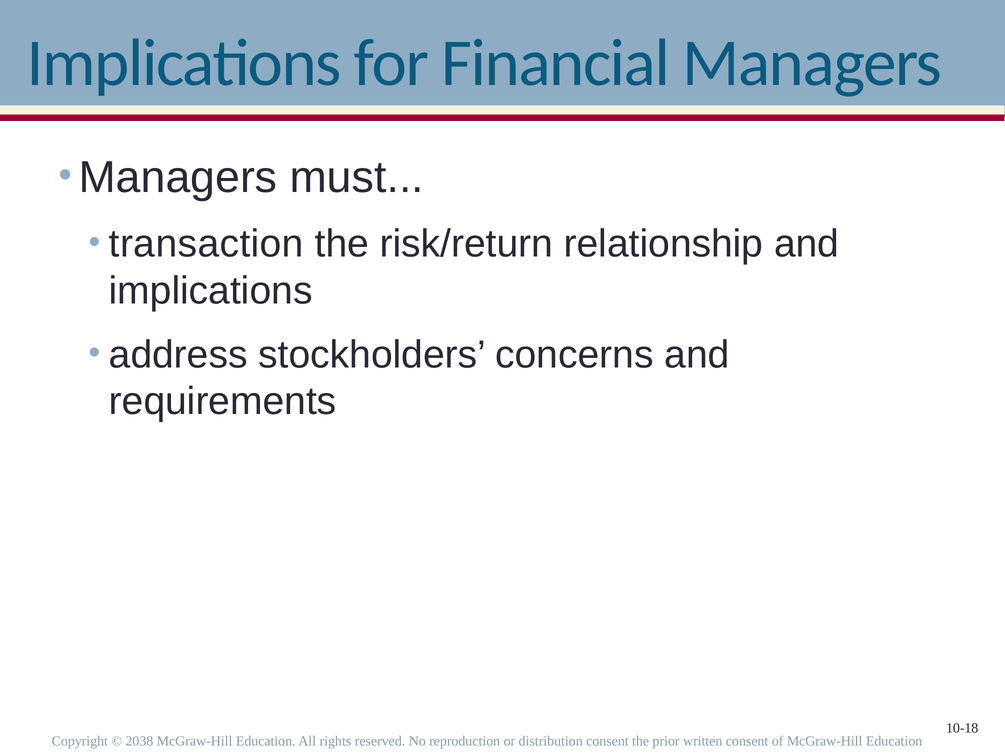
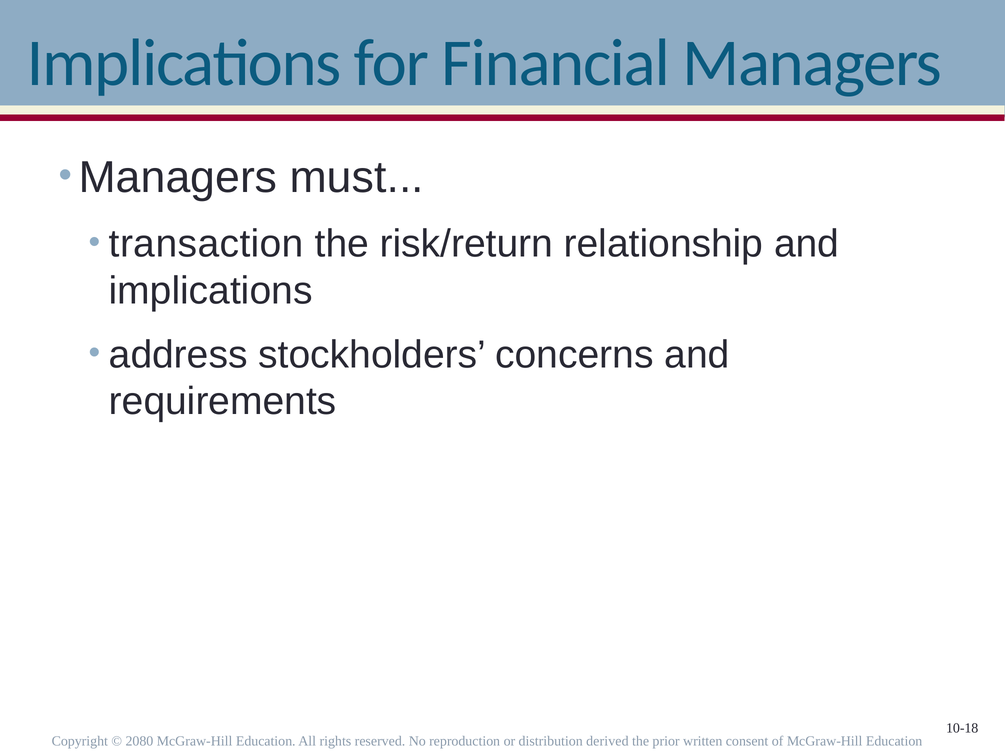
2038: 2038 -> 2080
distribution consent: consent -> derived
